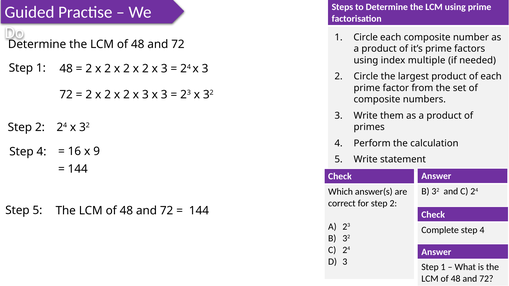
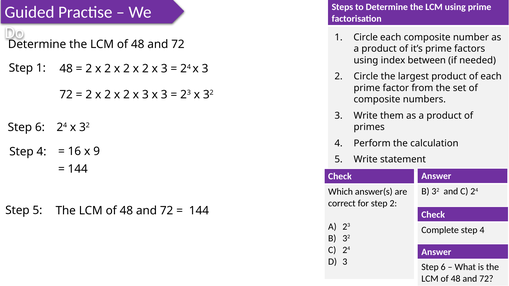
multiple: multiple -> between
2 at (40, 127): 2 -> 6
1 at (443, 267): 1 -> 6
